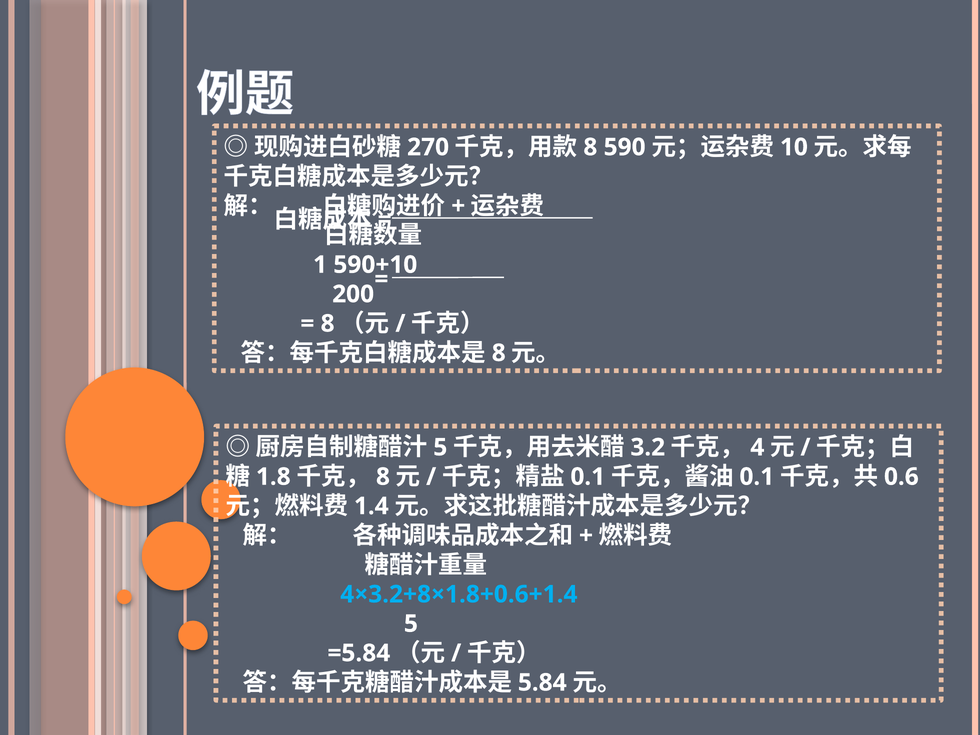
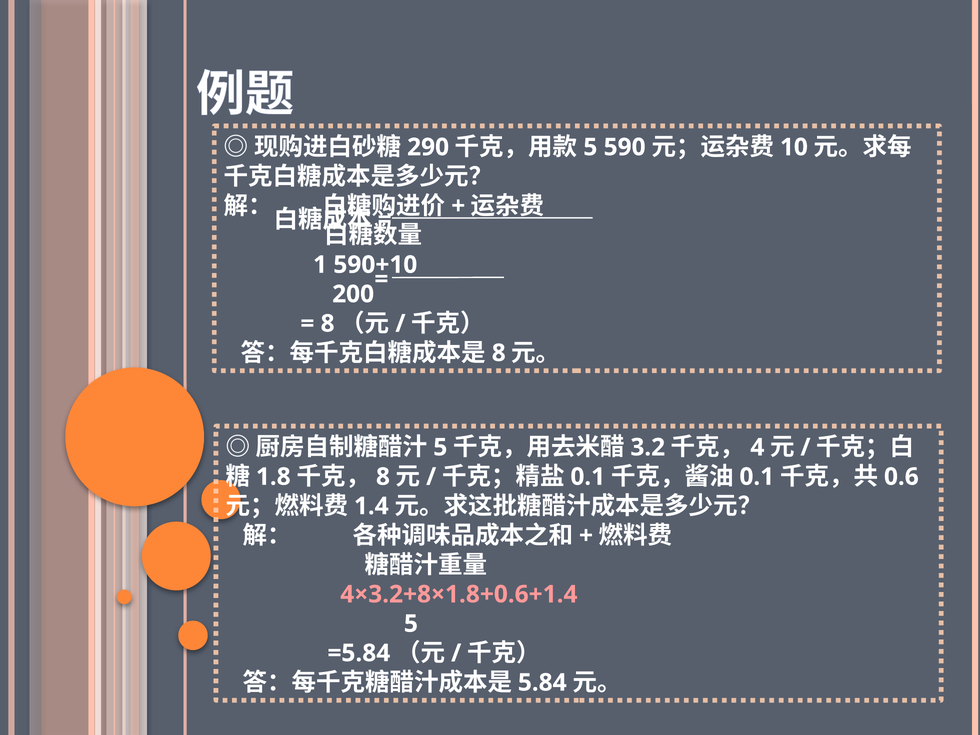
270: 270 -> 290
8 at (590, 147): 8 -> 5
4×3.2+8×1.8+0.6+1.4 colour: light blue -> pink
